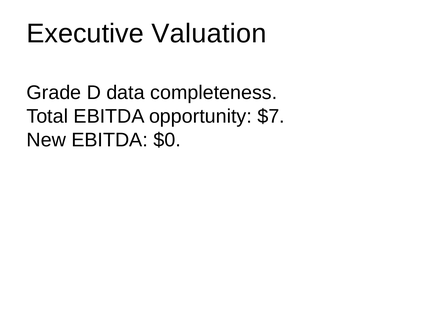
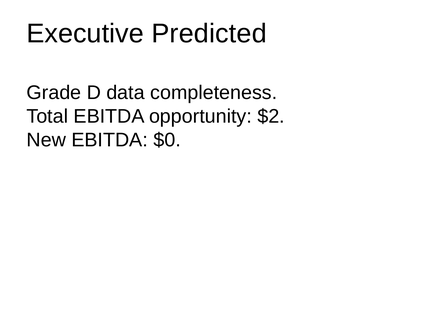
Valuation: Valuation -> Predicted
$7: $7 -> $2
